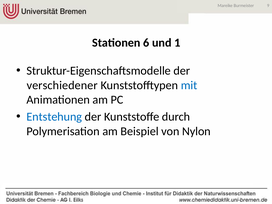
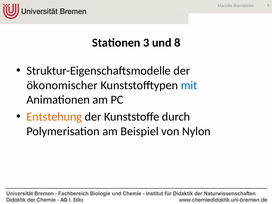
6: 6 -> 3
1: 1 -> 8
verschiedener: verschiedener -> ökonomischer
Entstehung colour: blue -> orange
